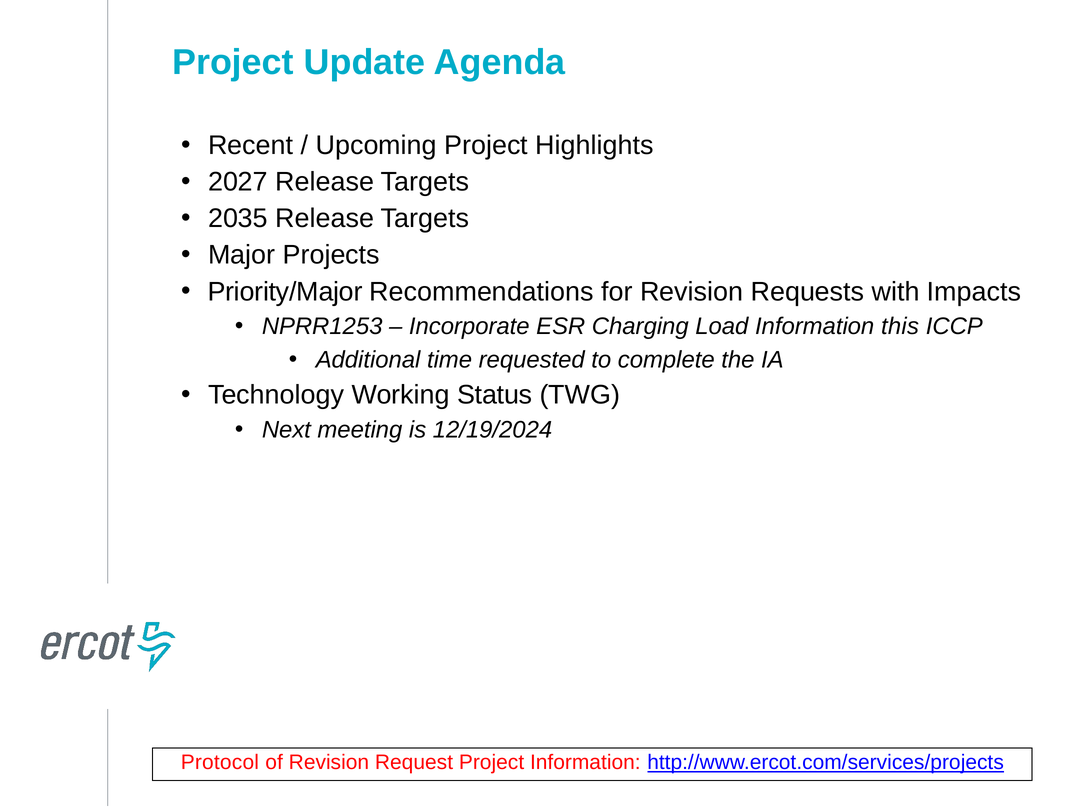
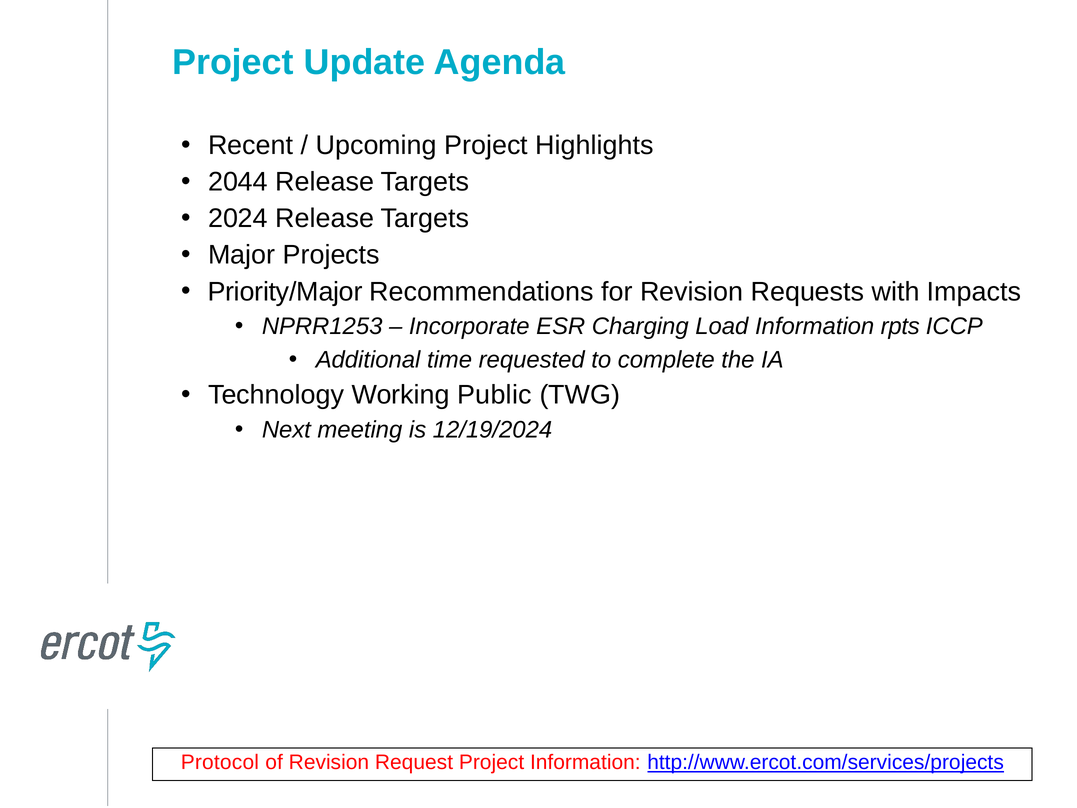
2027: 2027 -> 2044
2035: 2035 -> 2024
this: this -> rpts
Status: Status -> Public
